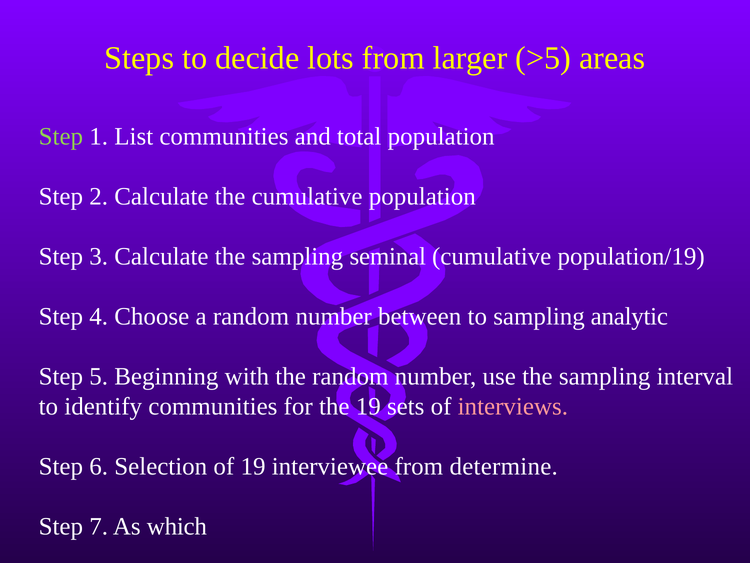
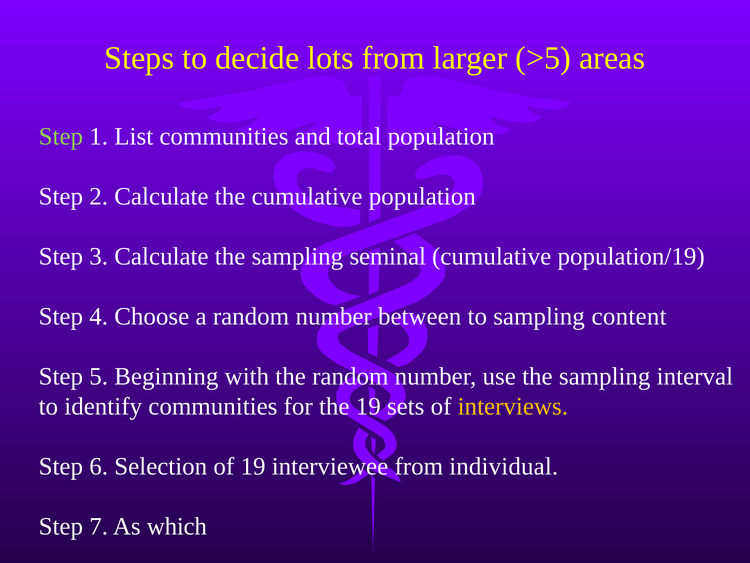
analytic: analytic -> content
interviews colour: pink -> yellow
determine: determine -> individual
